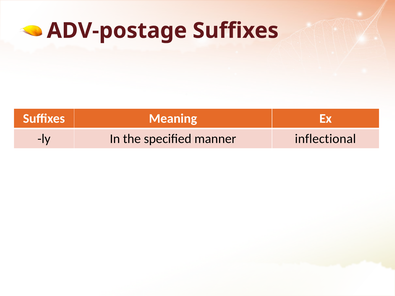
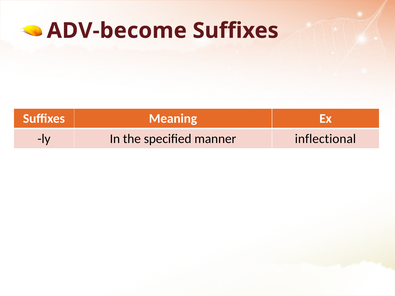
ADV-postage: ADV-postage -> ADV-become
